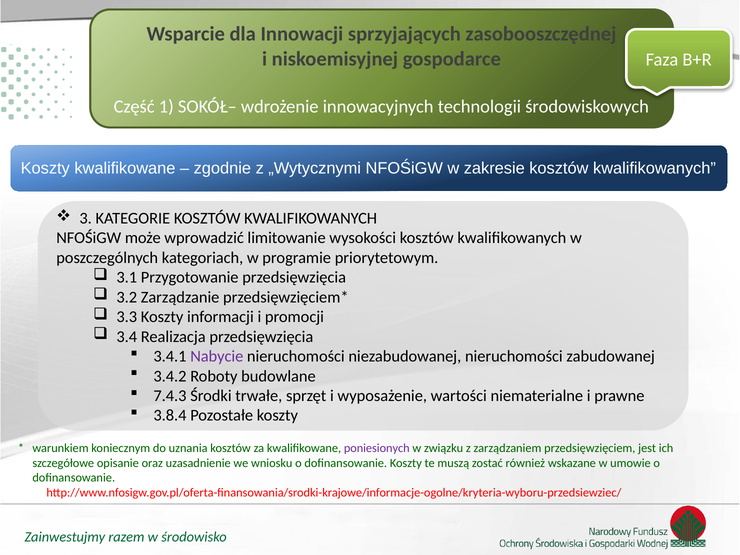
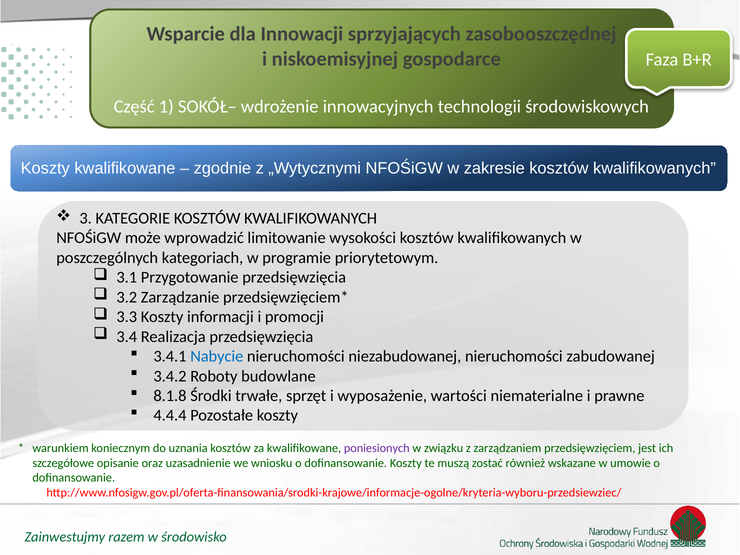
Nabycie colour: purple -> blue
7.4.3: 7.4.3 -> 8.1.8
3.8.4: 3.8.4 -> 4.4.4
